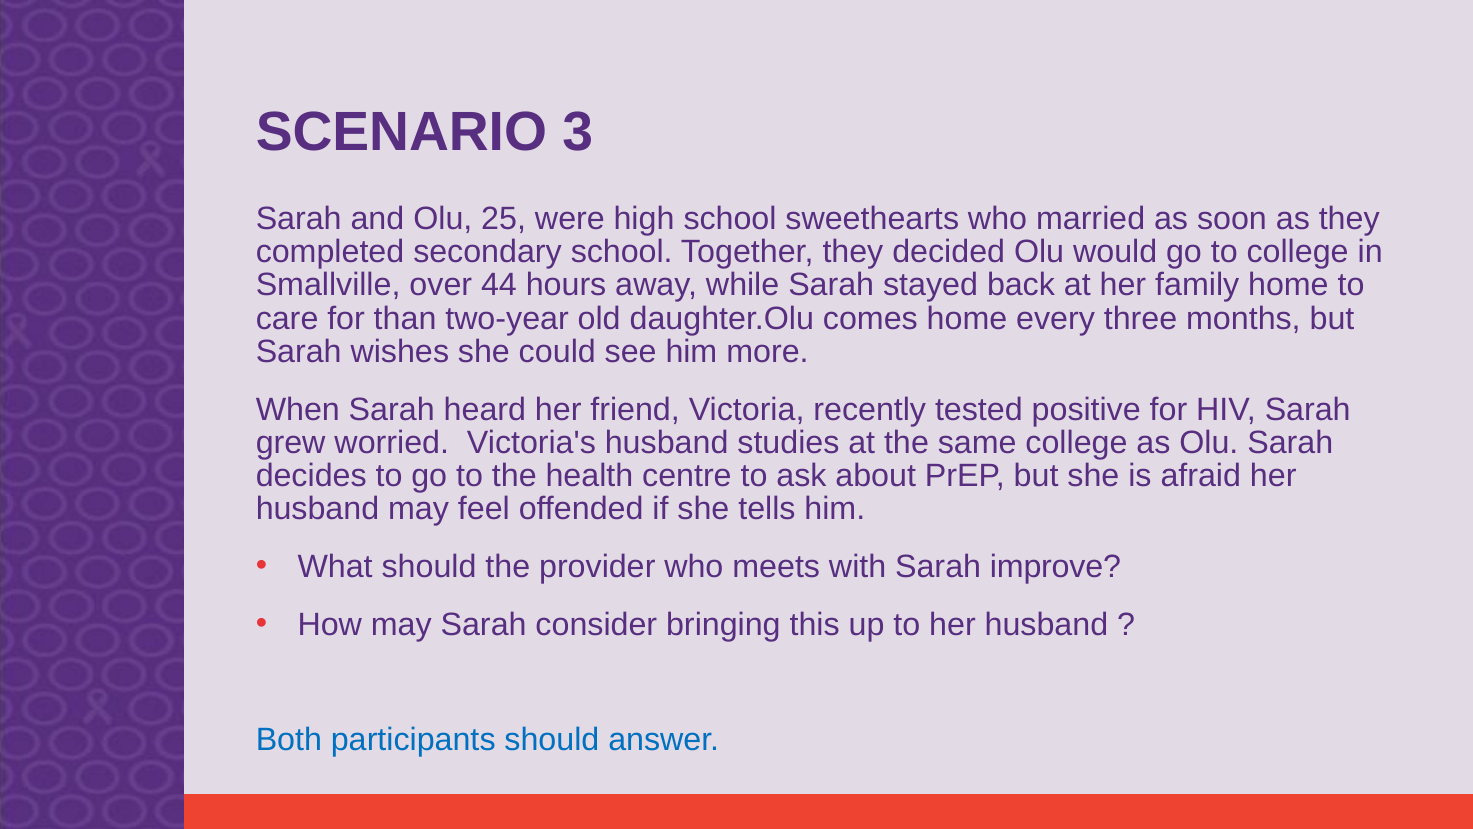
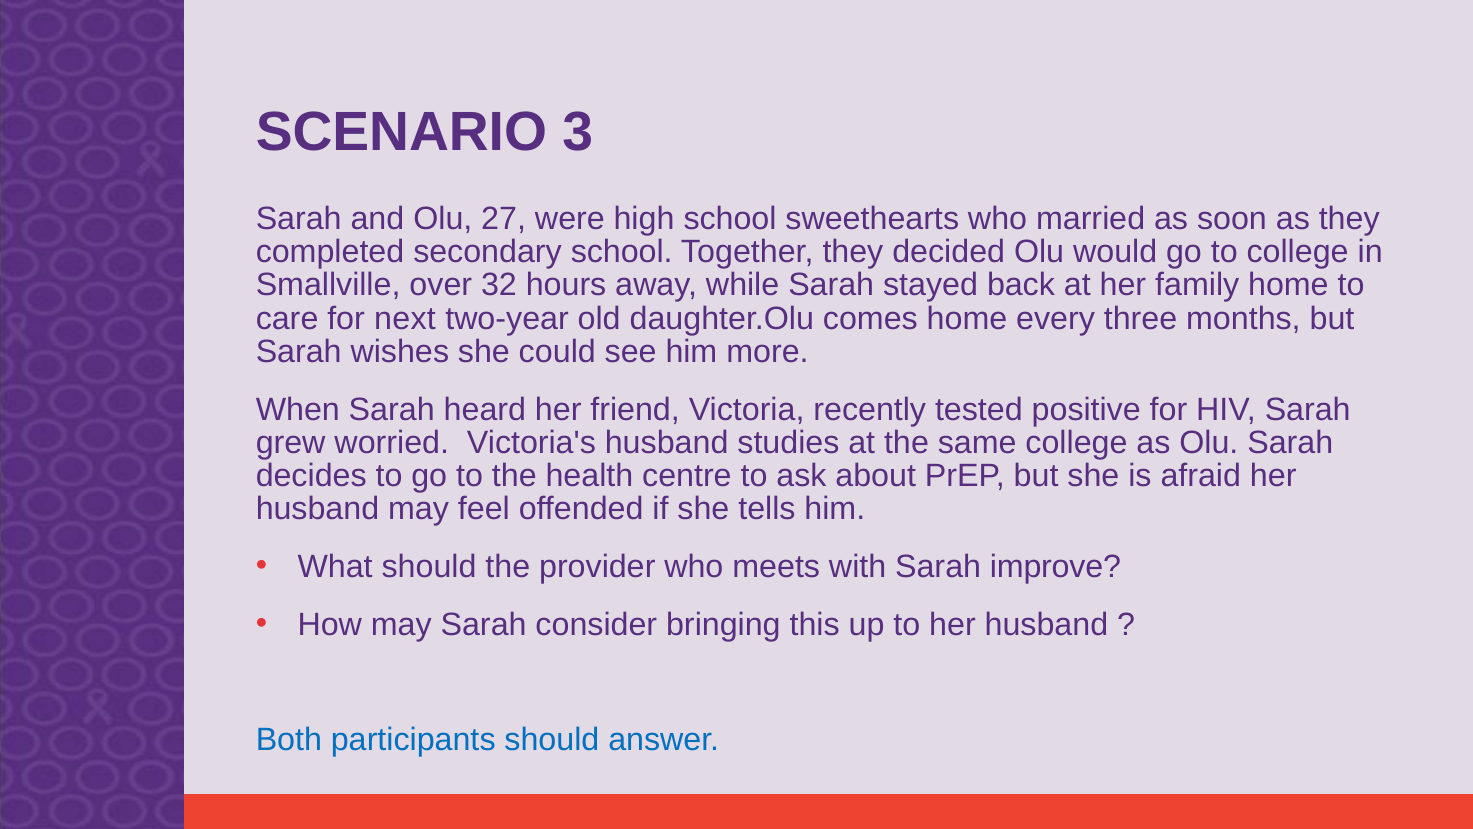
25: 25 -> 27
44: 44 -> 32
than: than -> next
